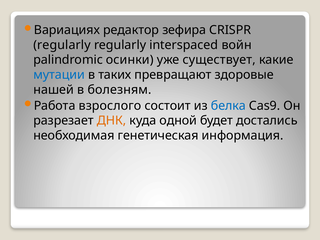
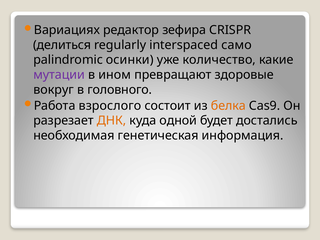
regularly at (62, 45): regularly -> делиться
войн: войн -> само
существует: существует -> количество
мутации colour: blue -> purple
таких: таких -> ином
нашей: нашей -> вокруг
болезням: болезням -> головного
белка colour: blue -> orange
